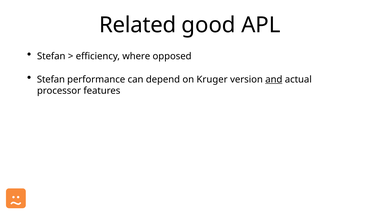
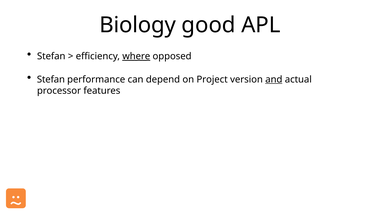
Related: Related -> Biology
where underline: none -> present
Kruger: Kruger -> Project
